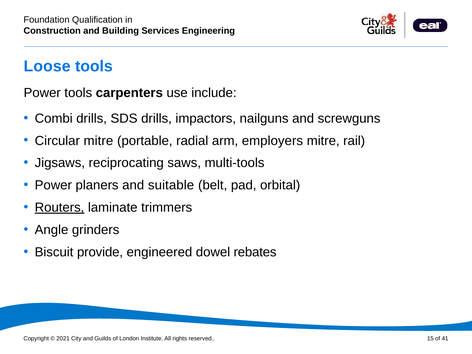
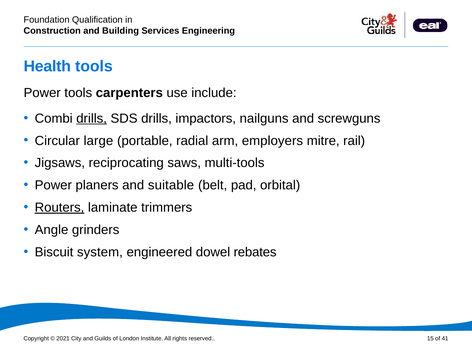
Loose: Loose -> Health
drills at (92, 118) underline: none -> present
Circular mitre: mitre -> large
provide: provide -> system
